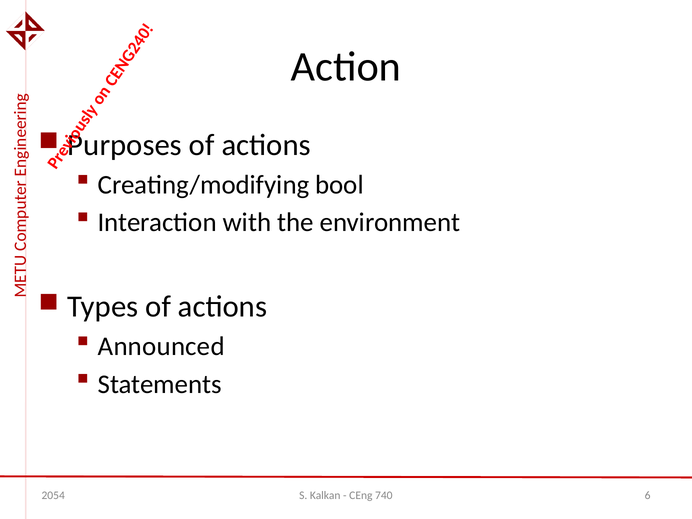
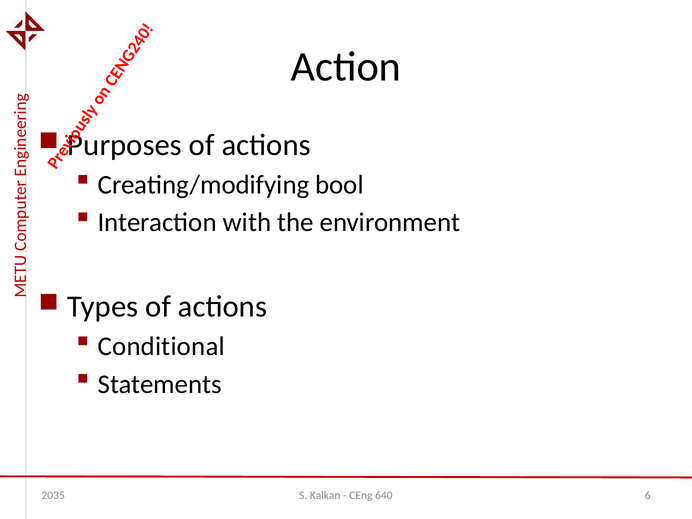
Announced: Announced -> Conditional
2054: 2054 -> 2035
740: 740 -> 640
